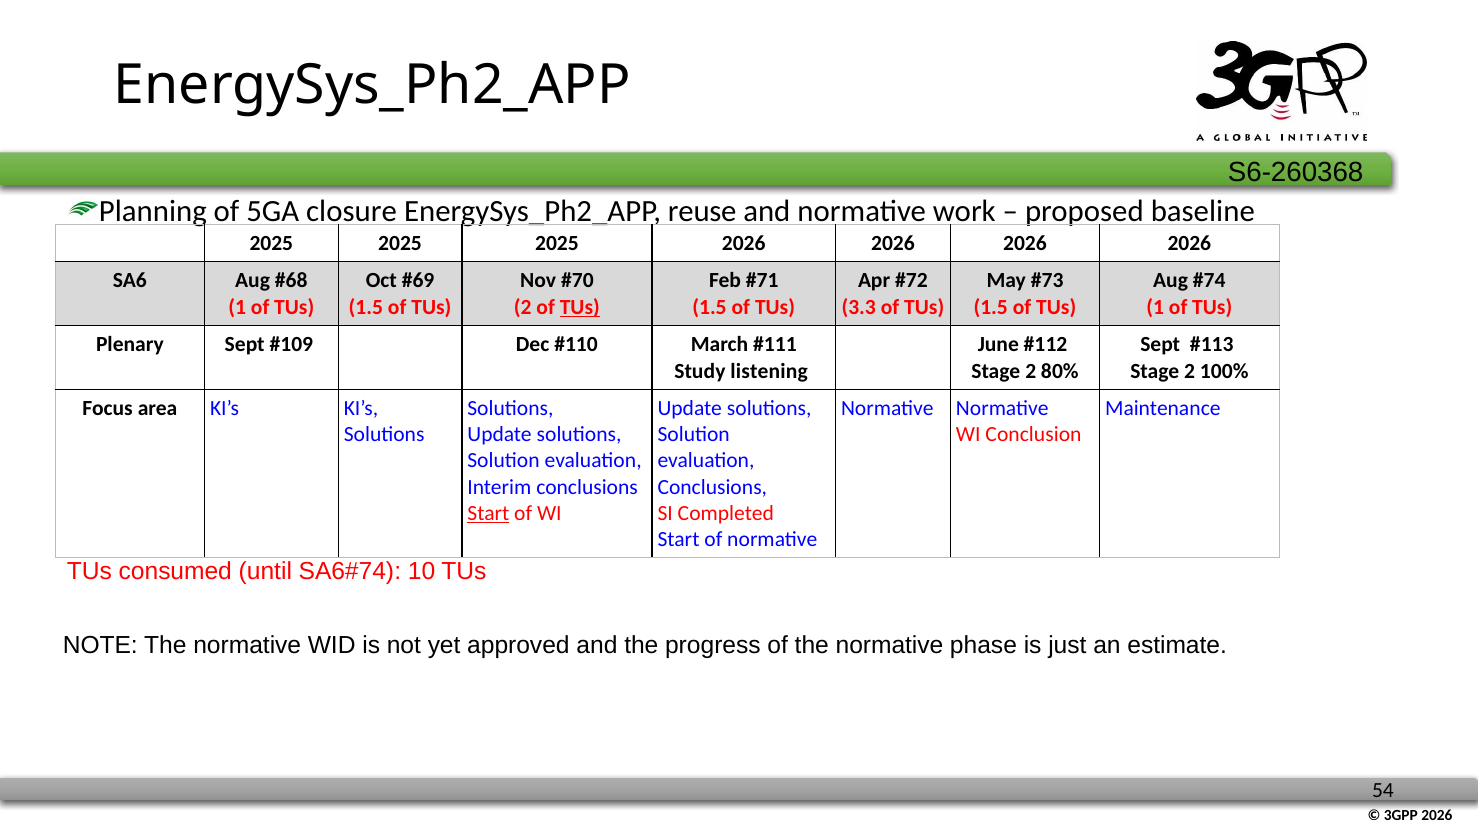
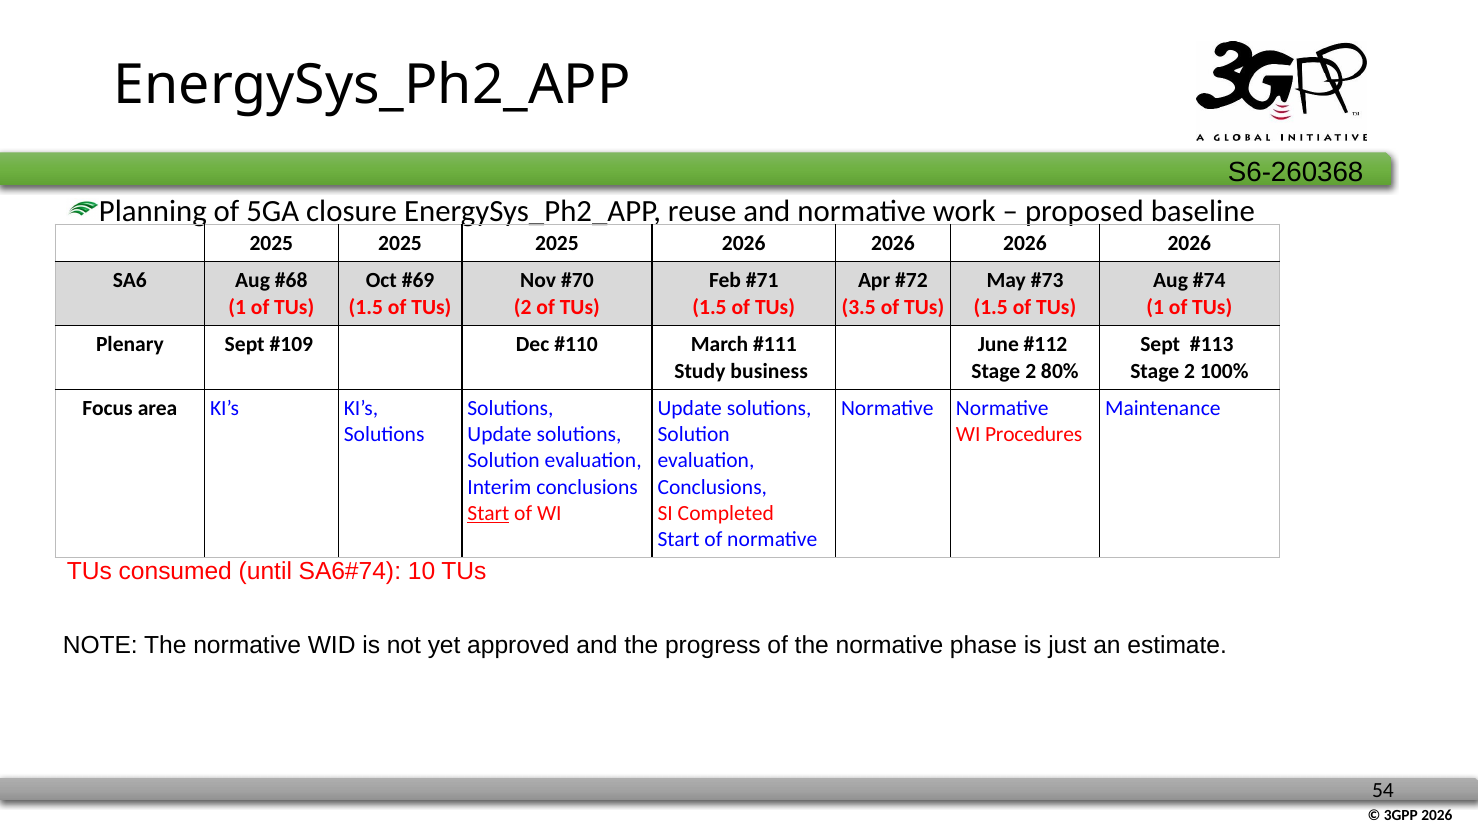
TUs at (580, 307) underline: present -> none
3.3: 3.3 -> 3.5
listening: listening -> business
Conclusion: Conclusion -> Procedures
